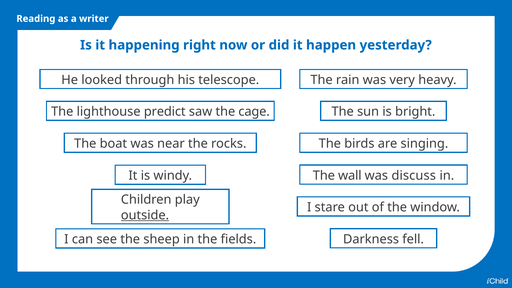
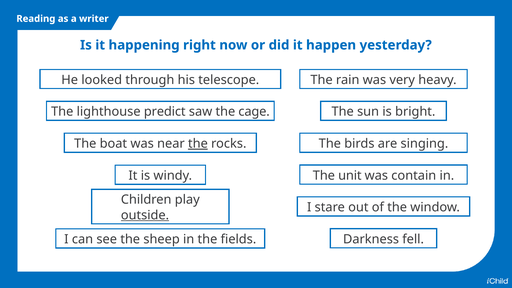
the at (198, 144) underline: none -> present
wall: wall -> unit
discuss: discuss -> contain
